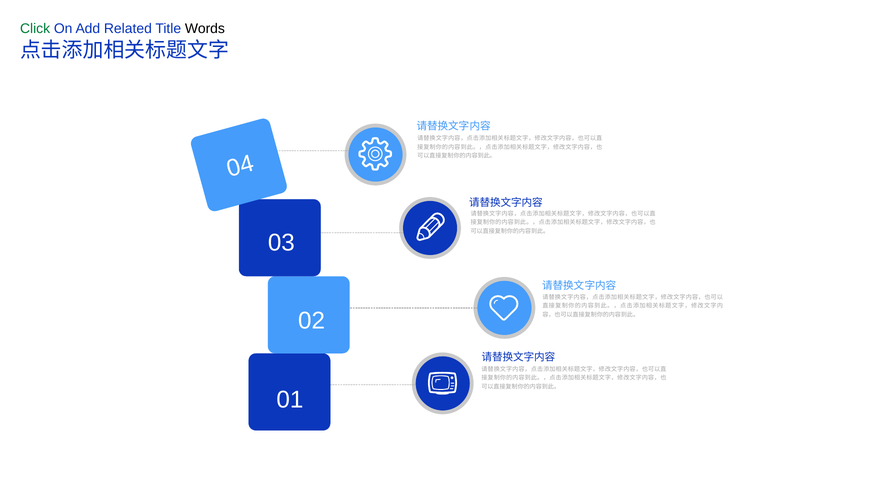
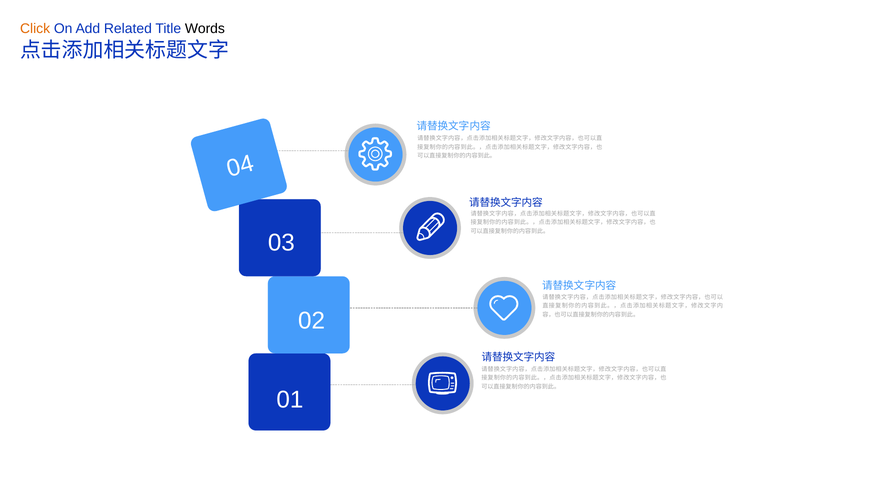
Click colour: green -> orange
